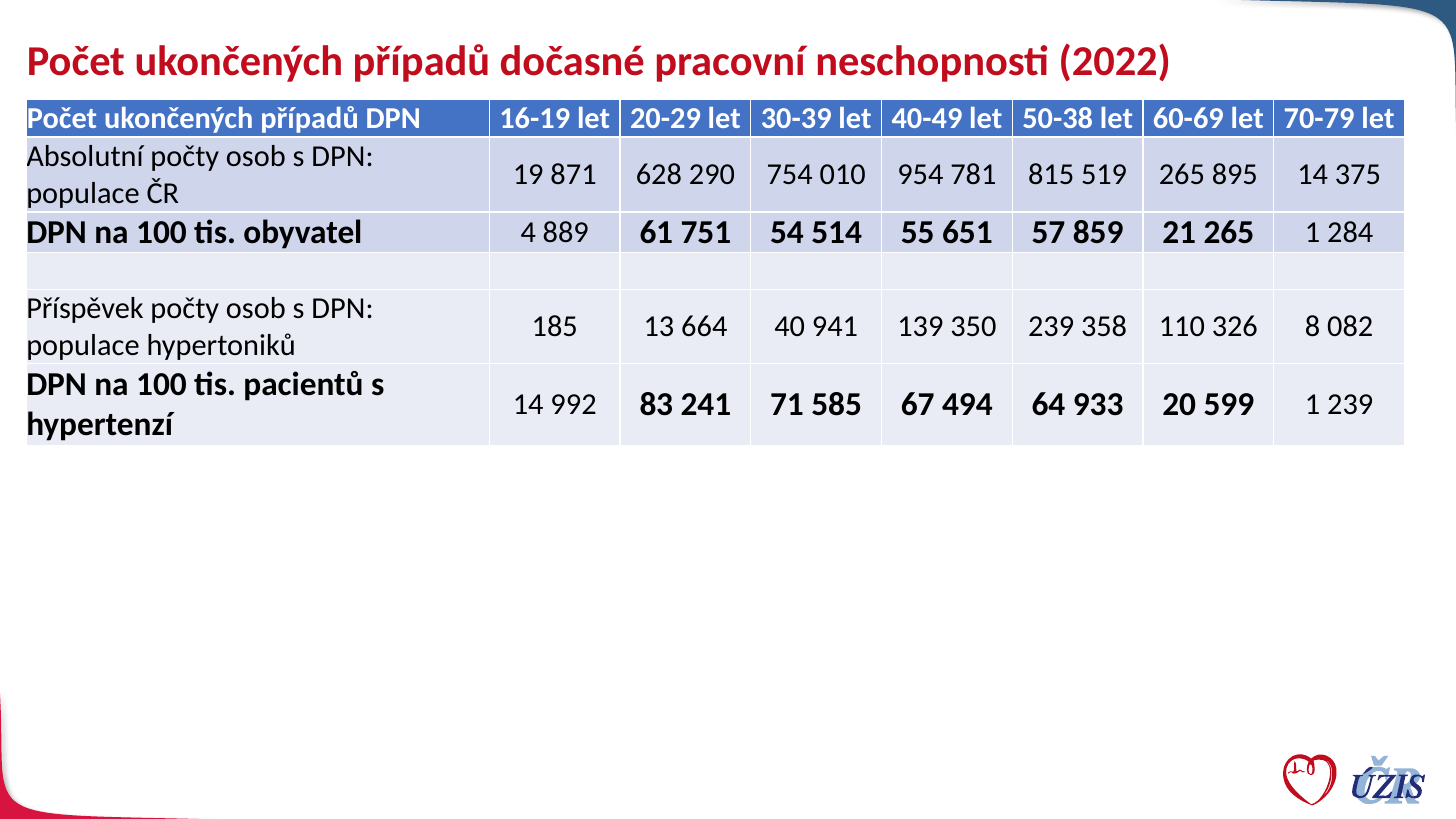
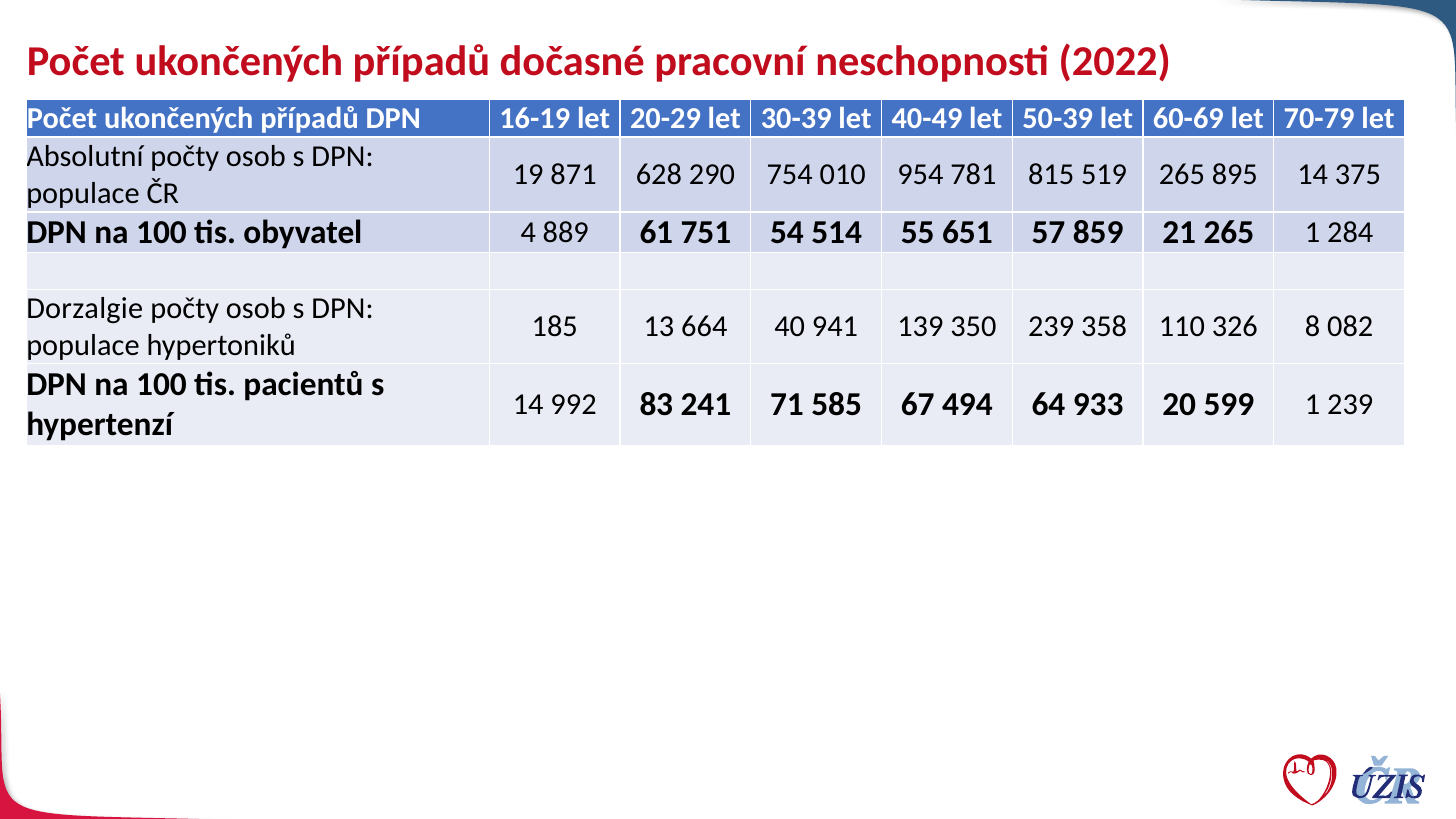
50-38: 50-38 -> 50-39
Příspěvek: Příspěvek -> Dorzalgie
